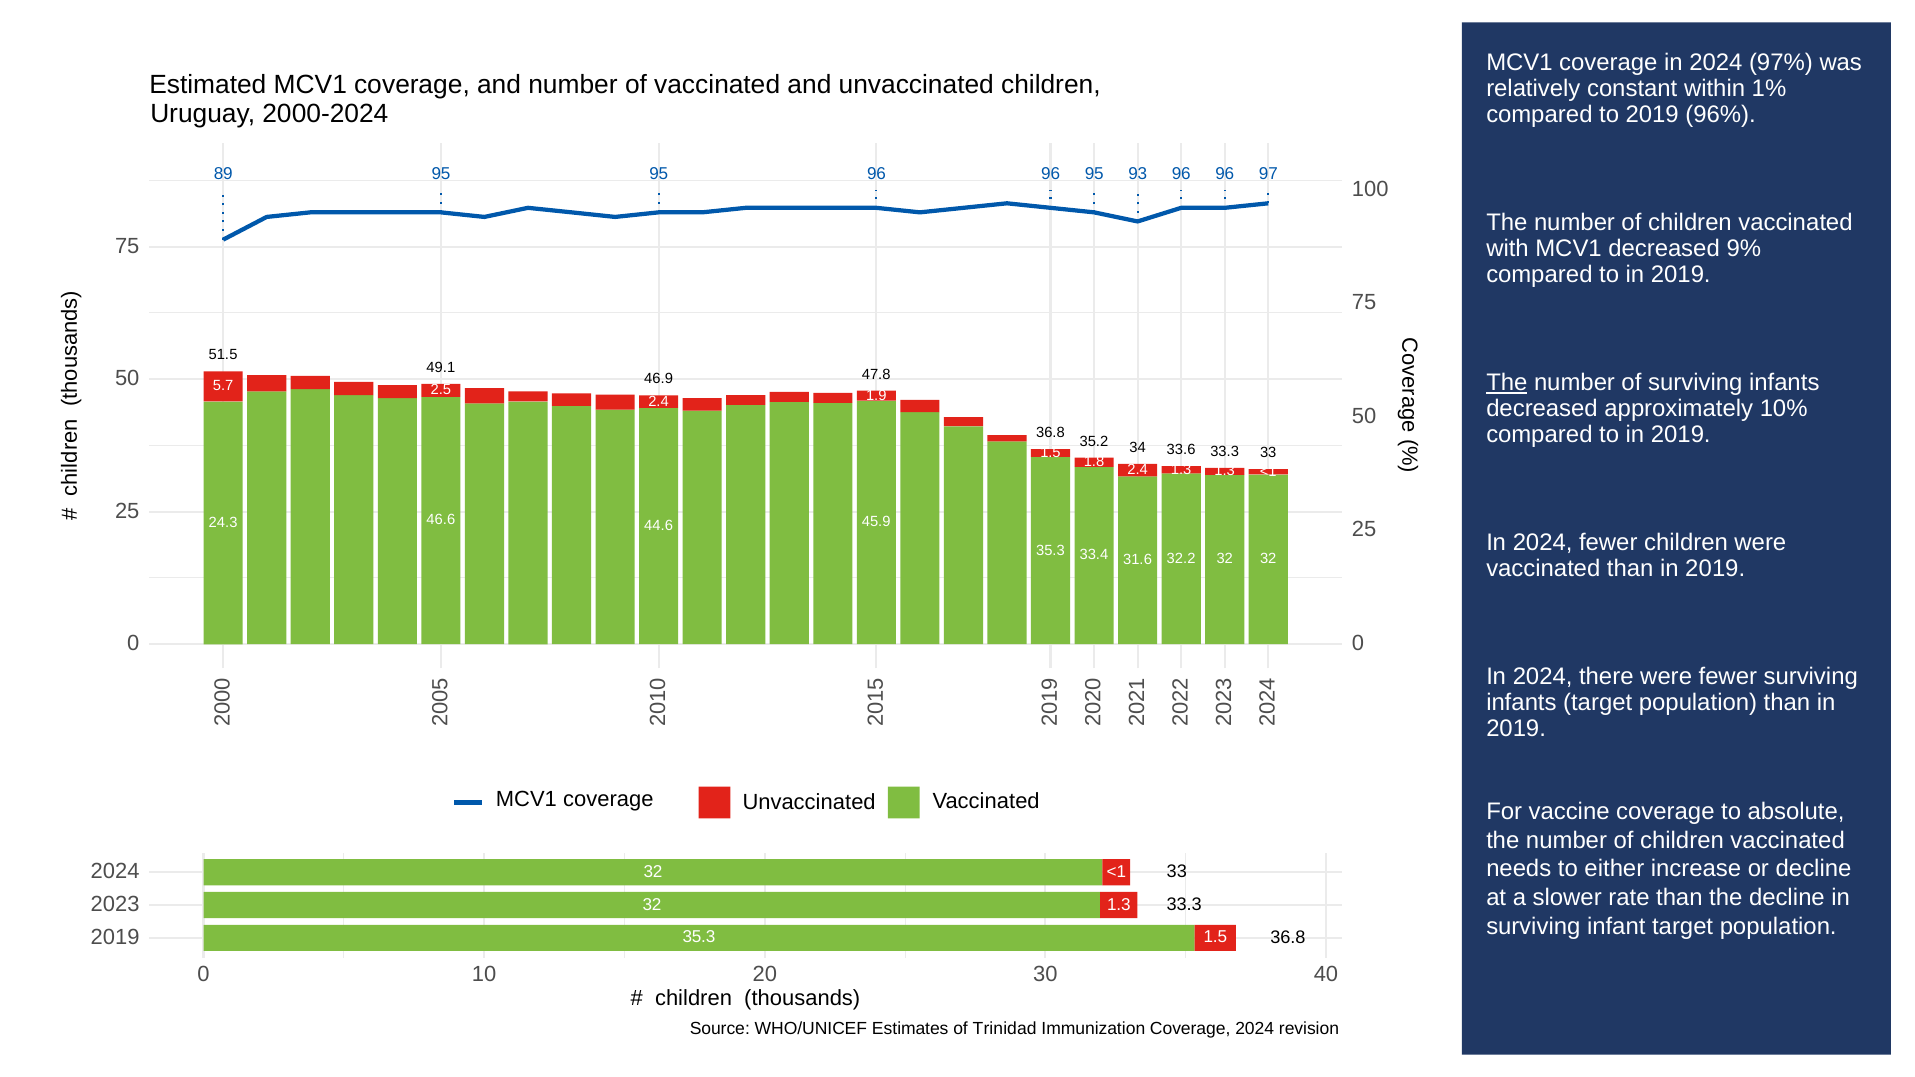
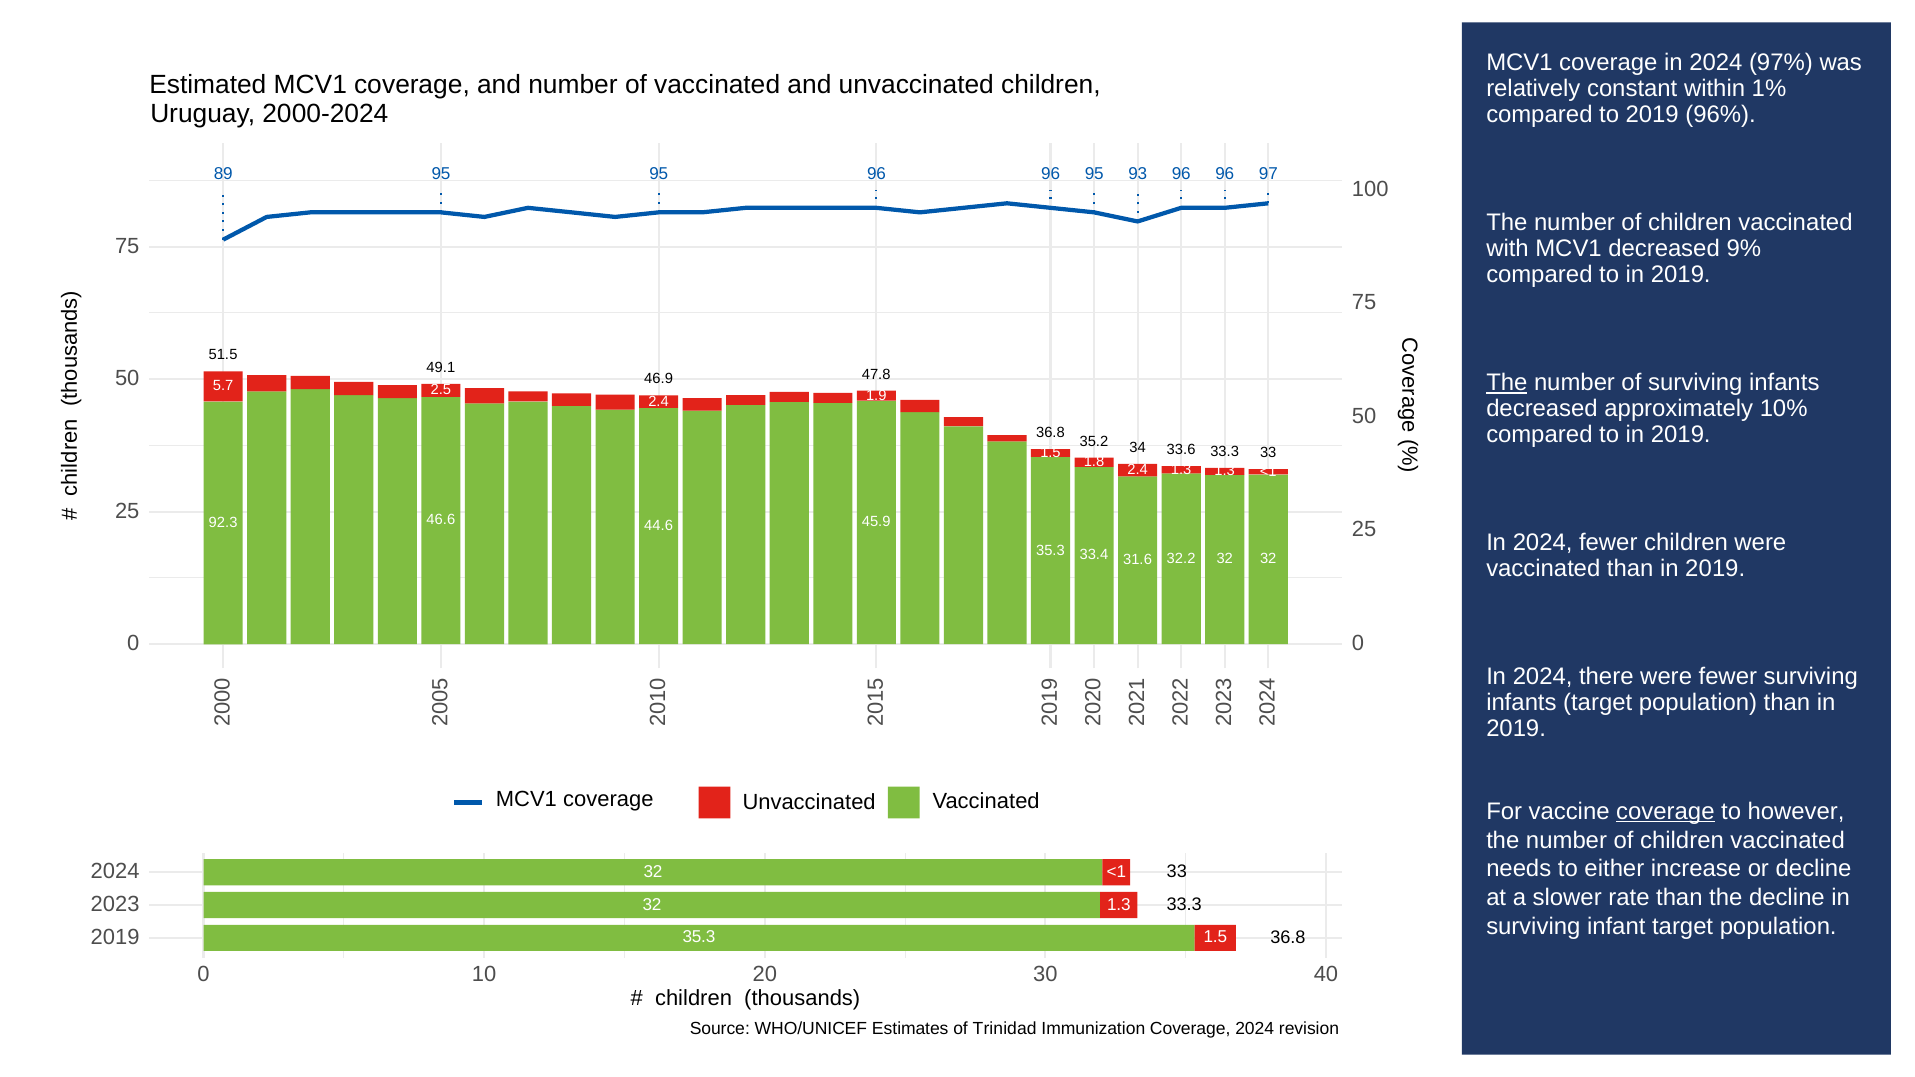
24.3: 24.3 -> 92.3
coverage at (1665, 812) underline: none -> present
absolute: absolute -> however
